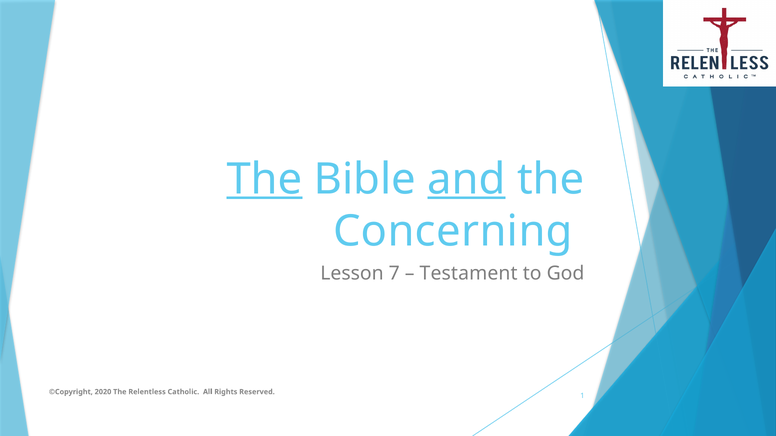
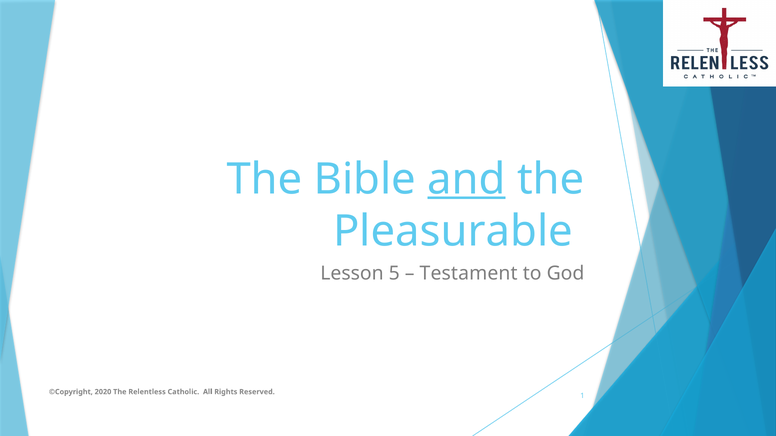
The at (265, 179) underline: present -> none
Concerning: Concerning -> Pleasurable
7: 7 -> 5
